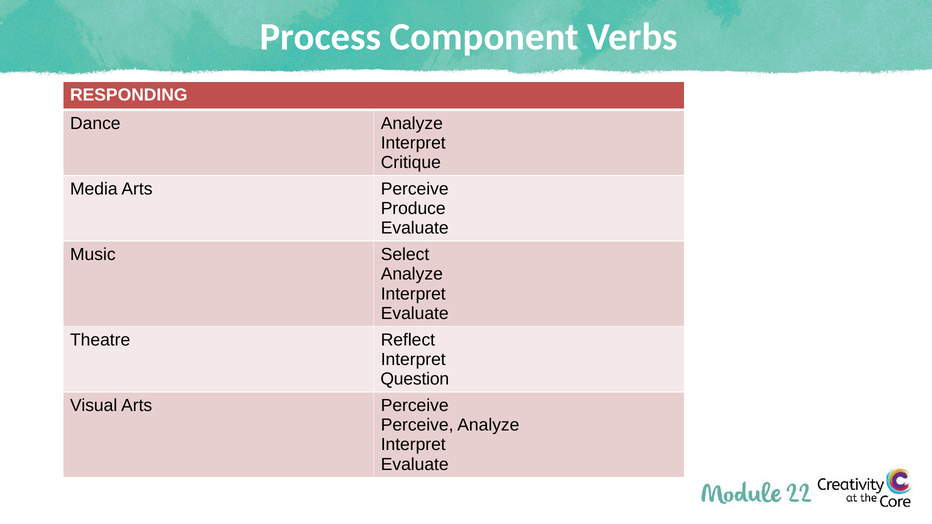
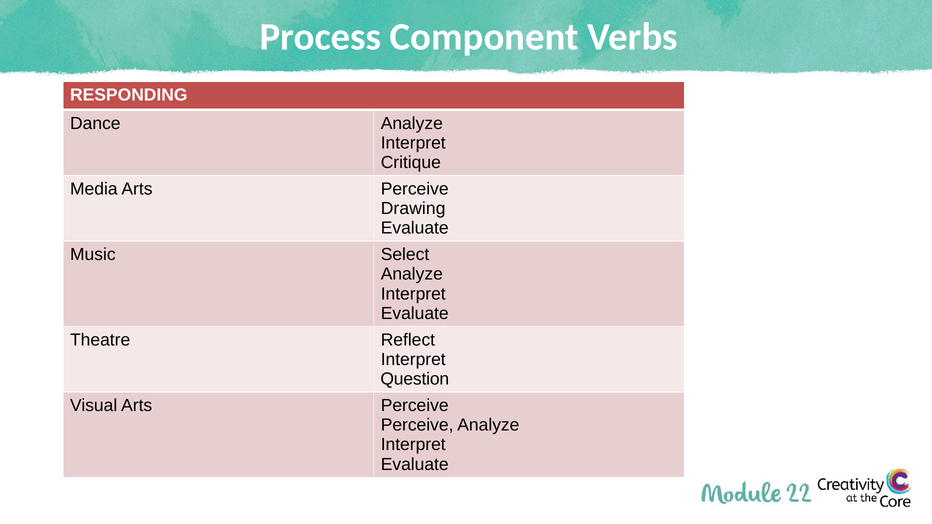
Produce: Produce -> Drawing
